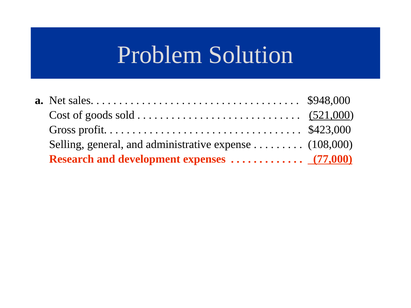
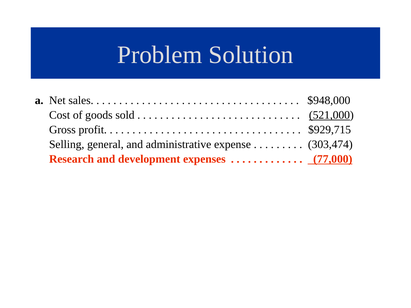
$423,000: $423,000 -> $929,715
108,000: 108,000 -> 303,474
